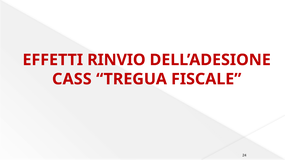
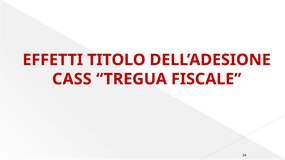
RINVIO: RINVIO -> TITOLO
